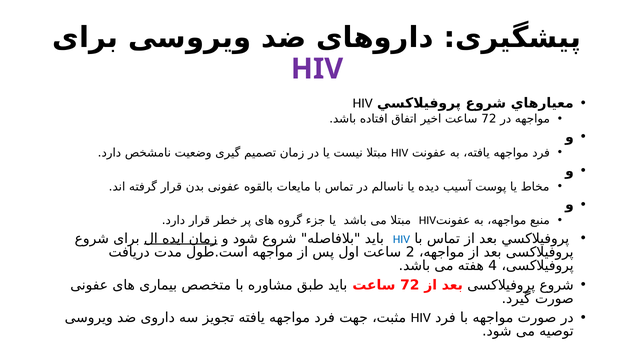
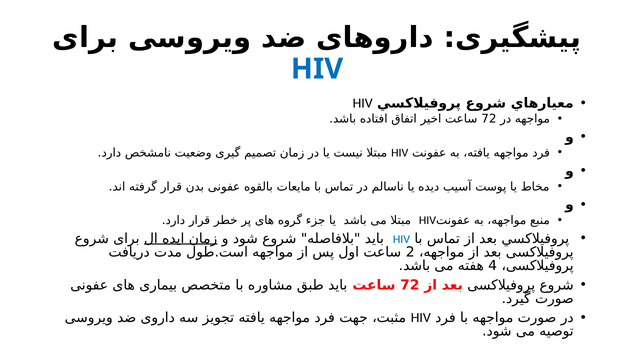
HIV at (317, 69) colour: purple -> blue
